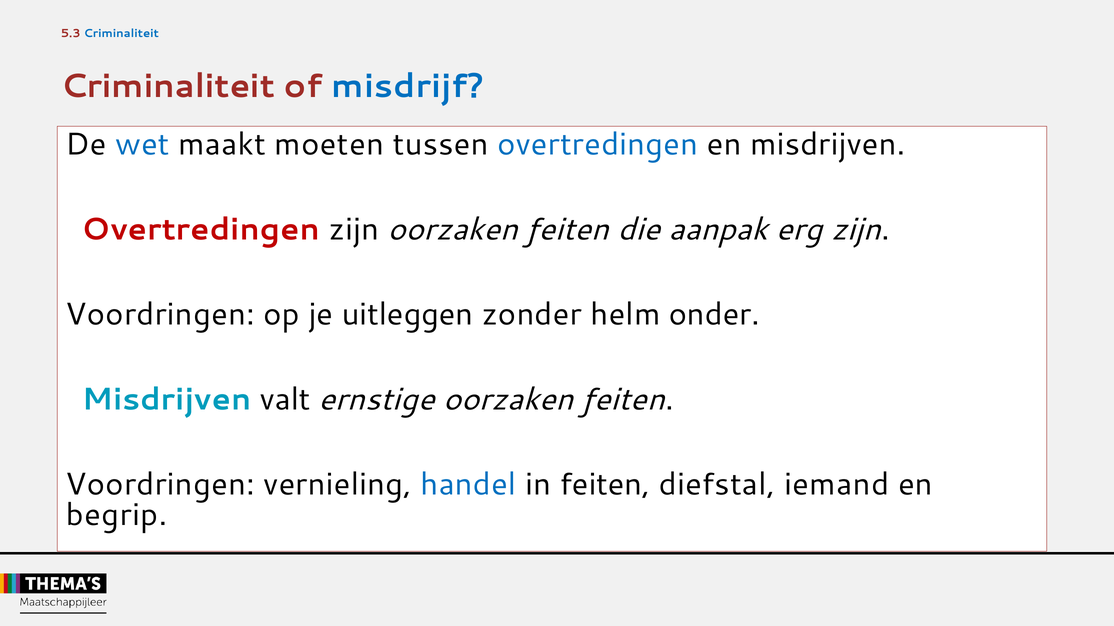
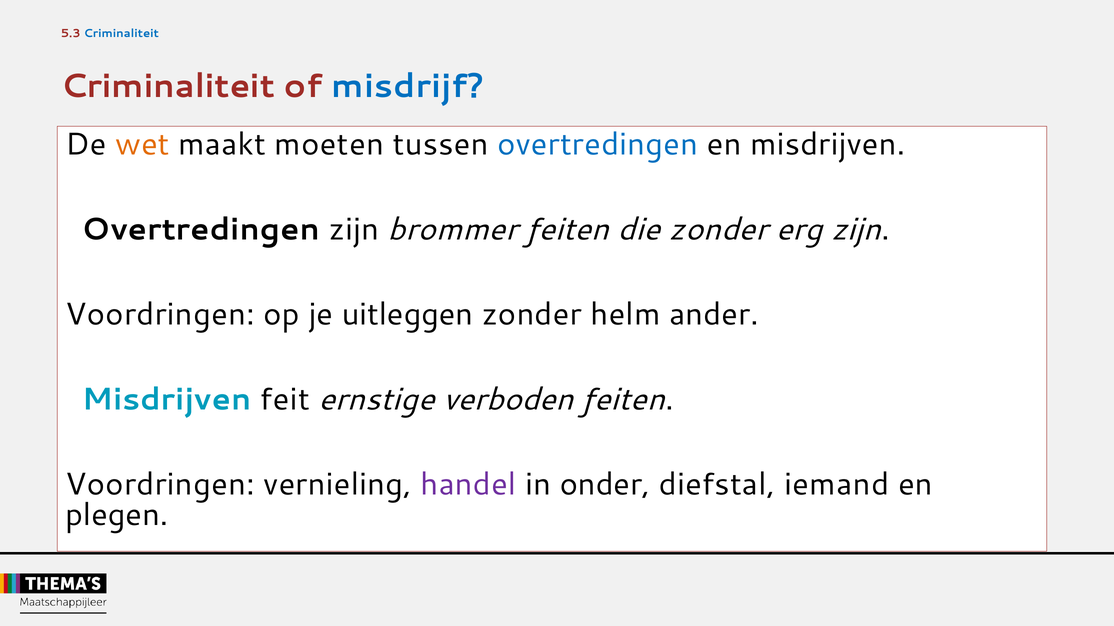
wet colour: blue -> orange
Overtredingen at (201, 230) colour: red -> black
zijn oorzaken: oorzaken -> brommer
die aanpak: aanpak -> zonder
onder: onder -> ander
valt: valt -> feit
ernstige oorzaken: oorzaken -> verboden
handel colour: blue -> purple
in feiten: feiten -> onder
begrip: begrip -> plegen
